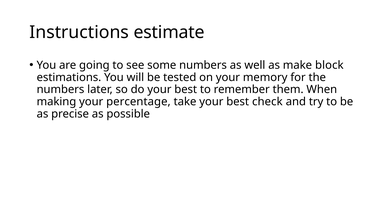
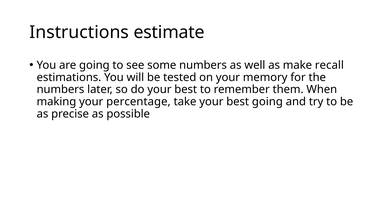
block: block -> recall
best check: check -> going
